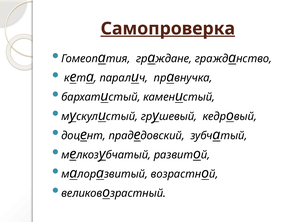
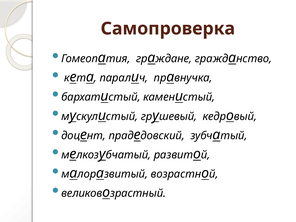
Самопроверка underline: present -> none
